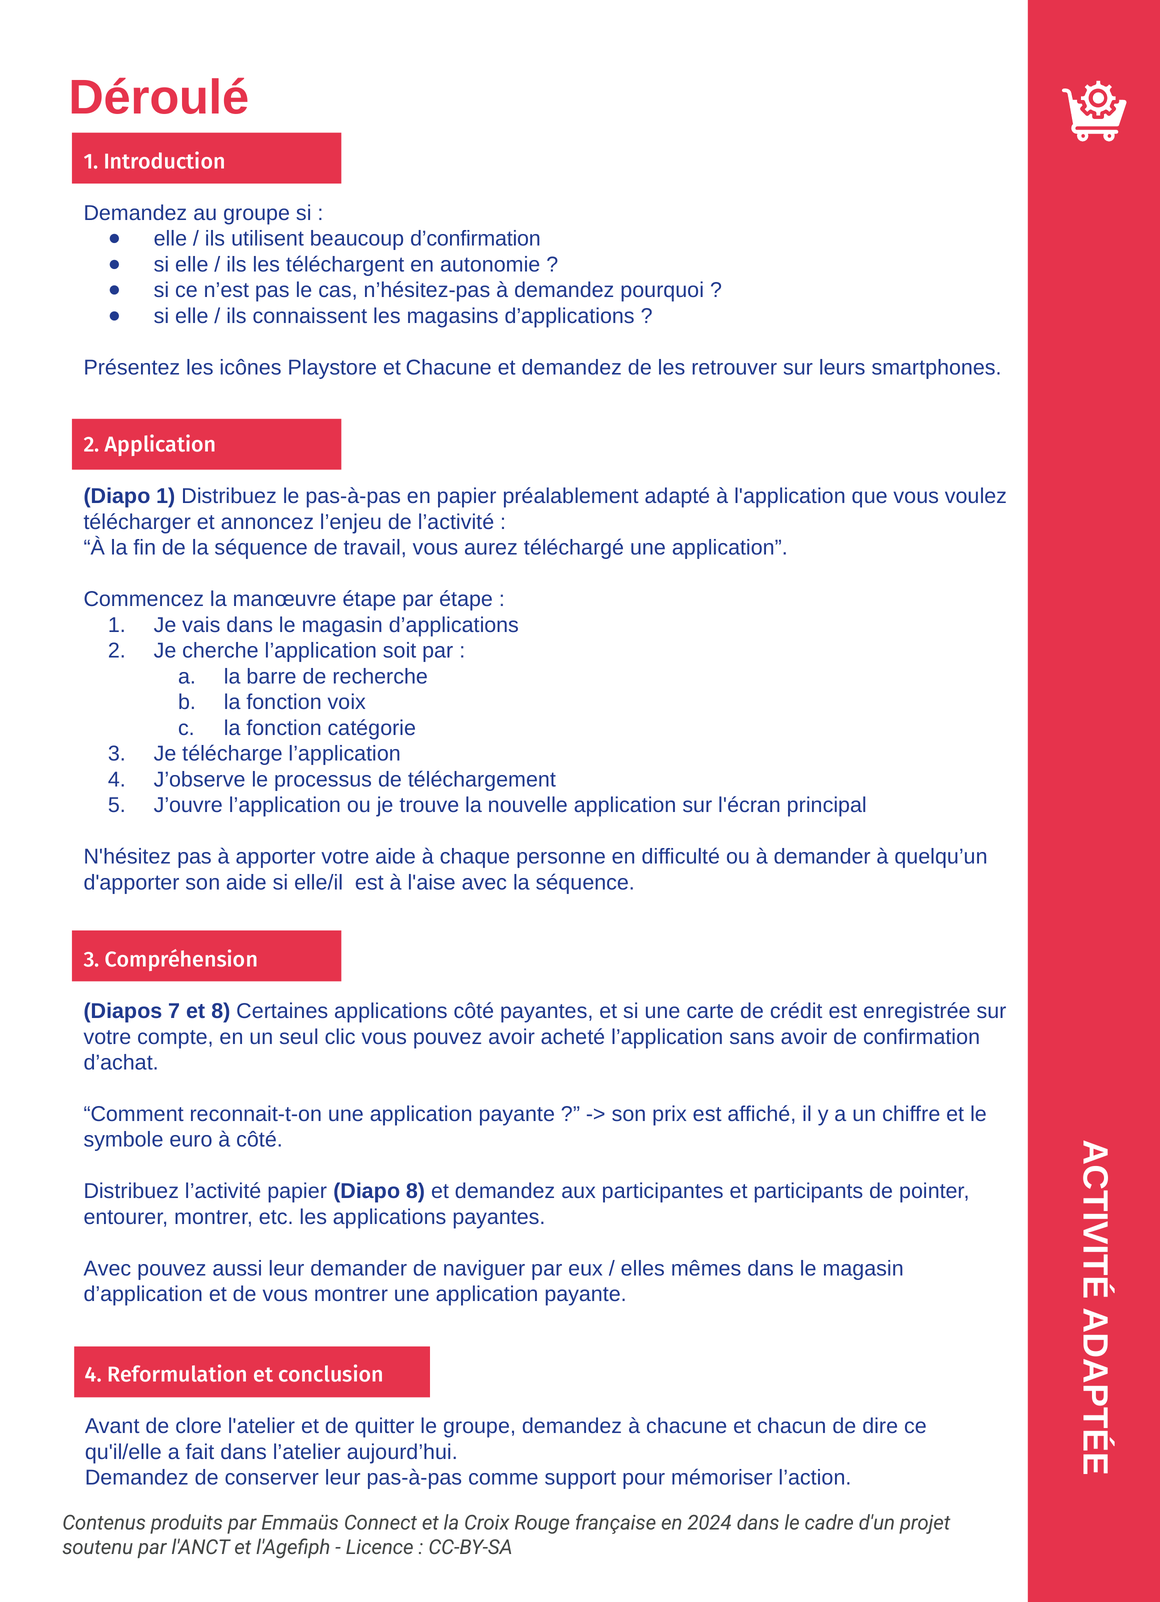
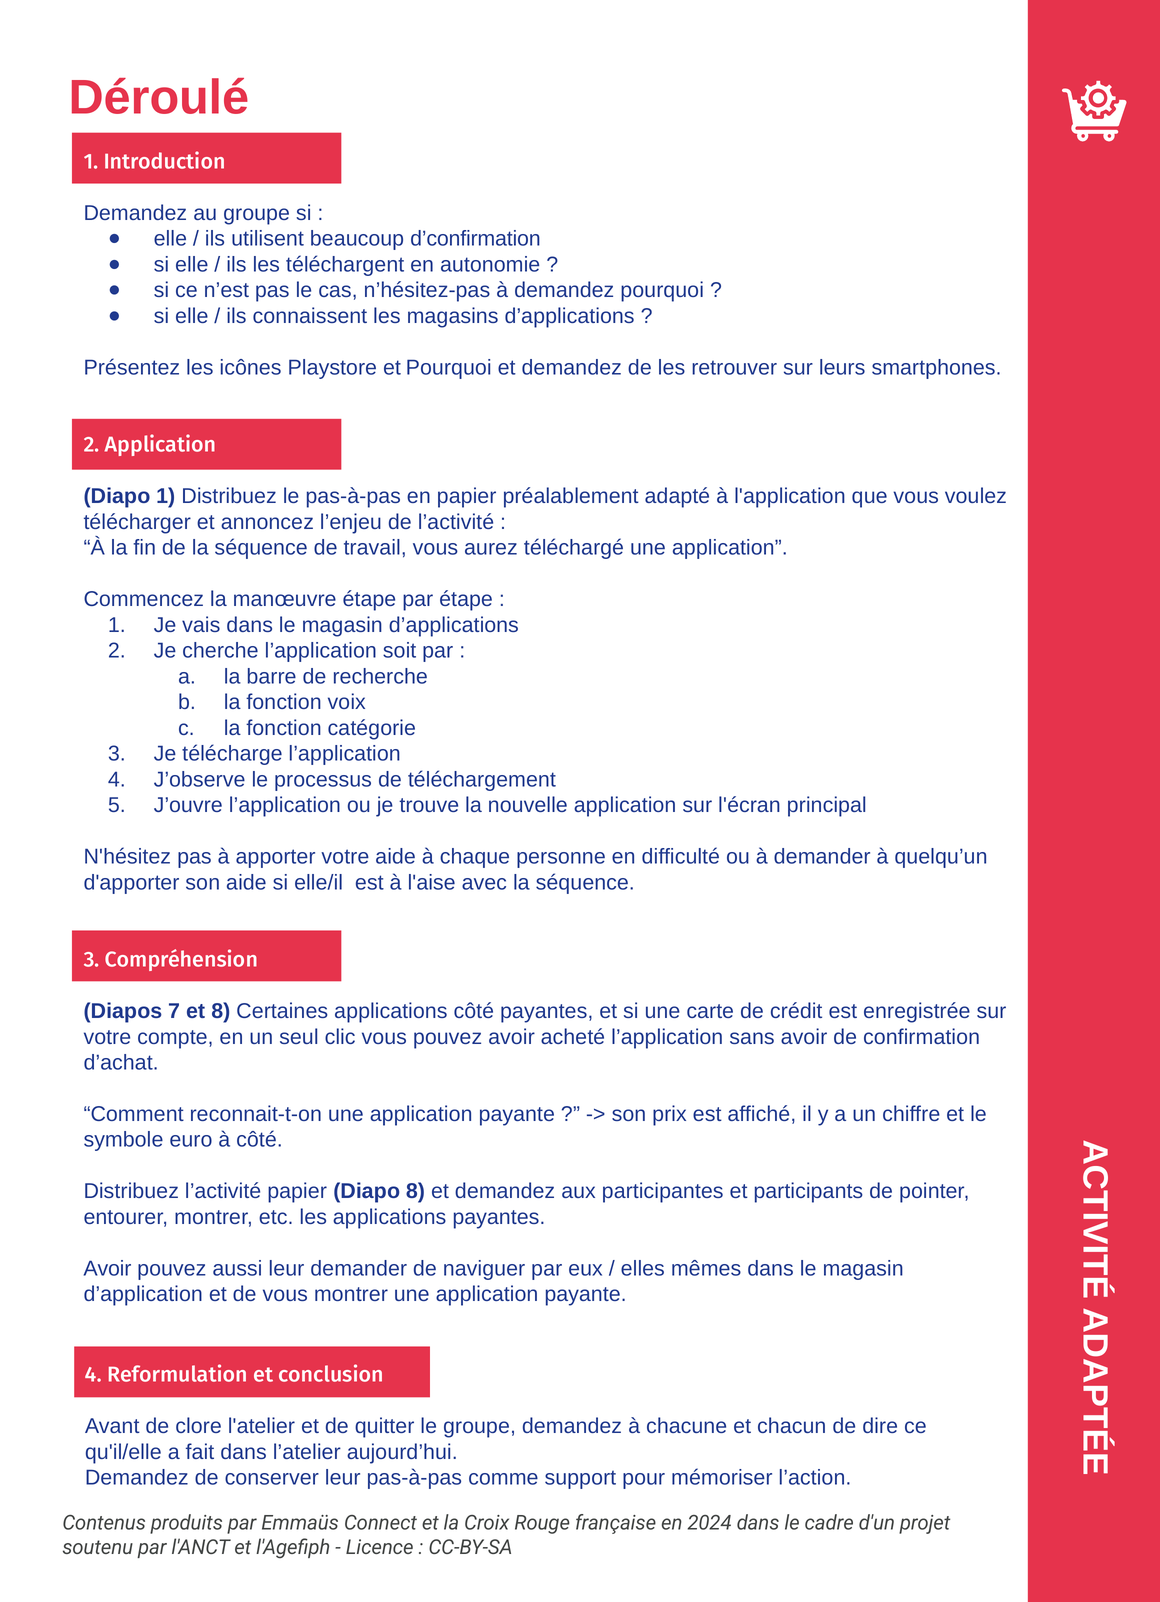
et Chacune: Chacune -> Pourquoi
Avec at (107, 1269): Avec -> Avoir
